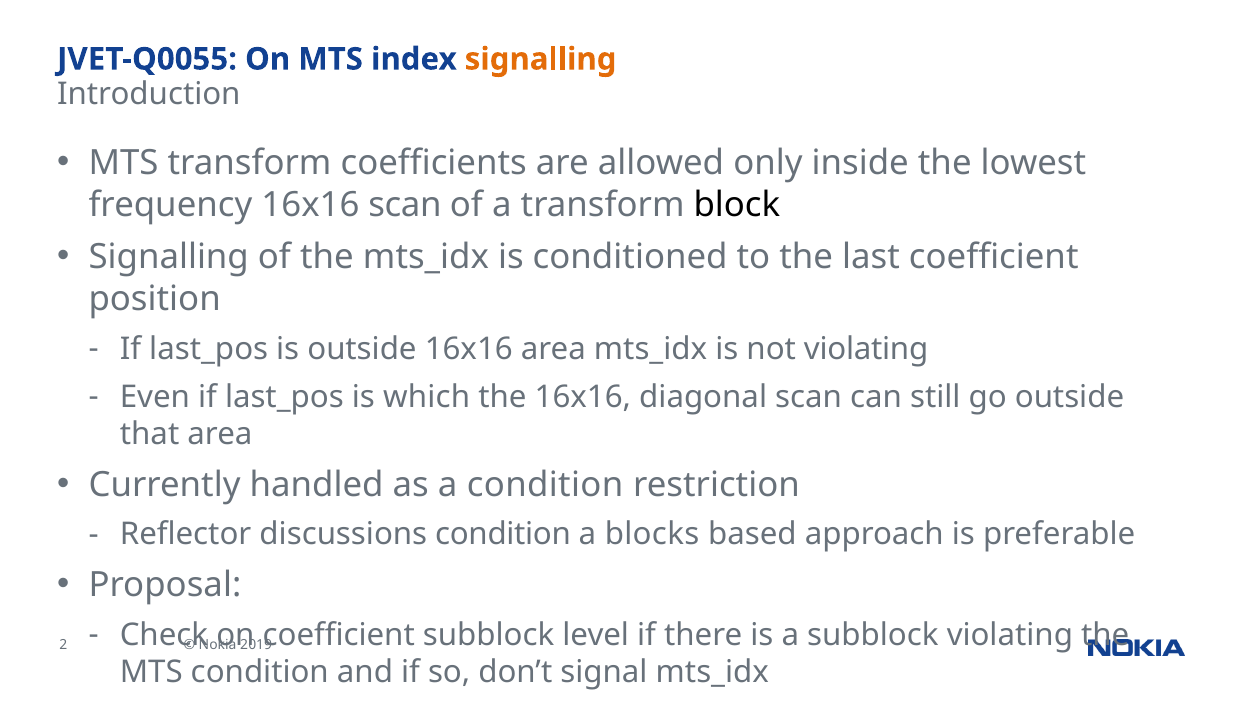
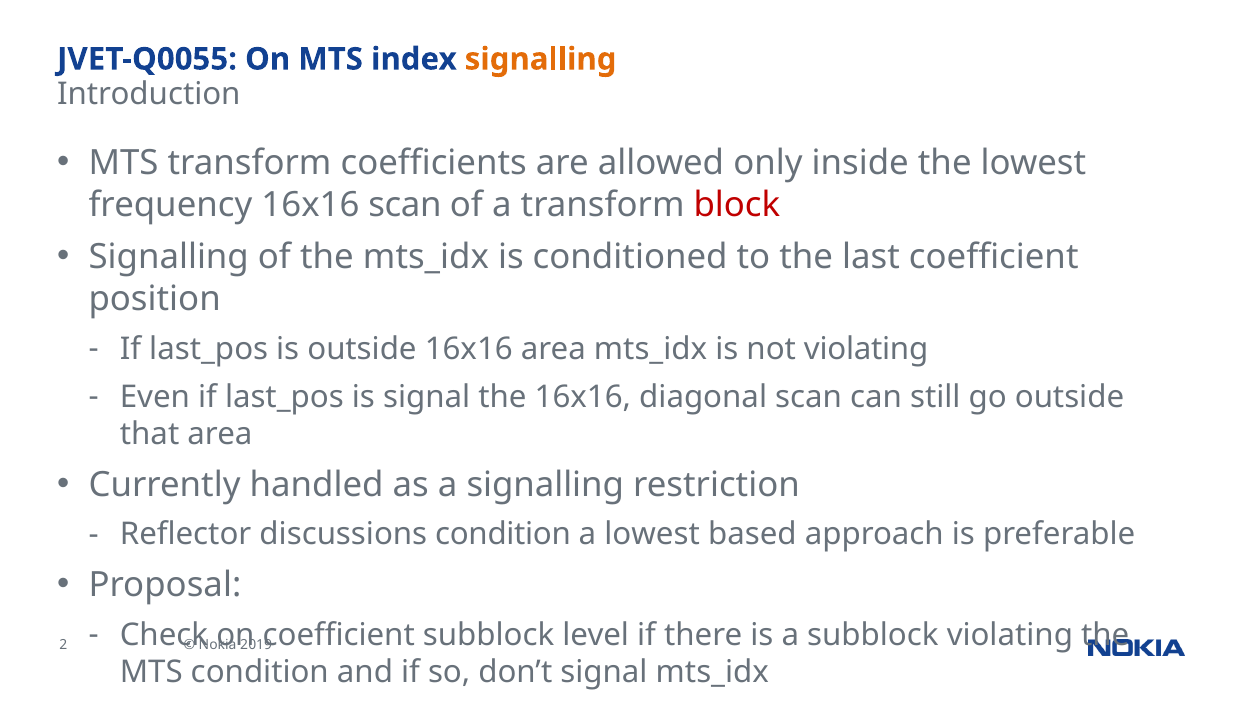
block colour: black -> red
is which: which -> signal
a condition: condition -> signalling
a blocks: blocks -> lowest
